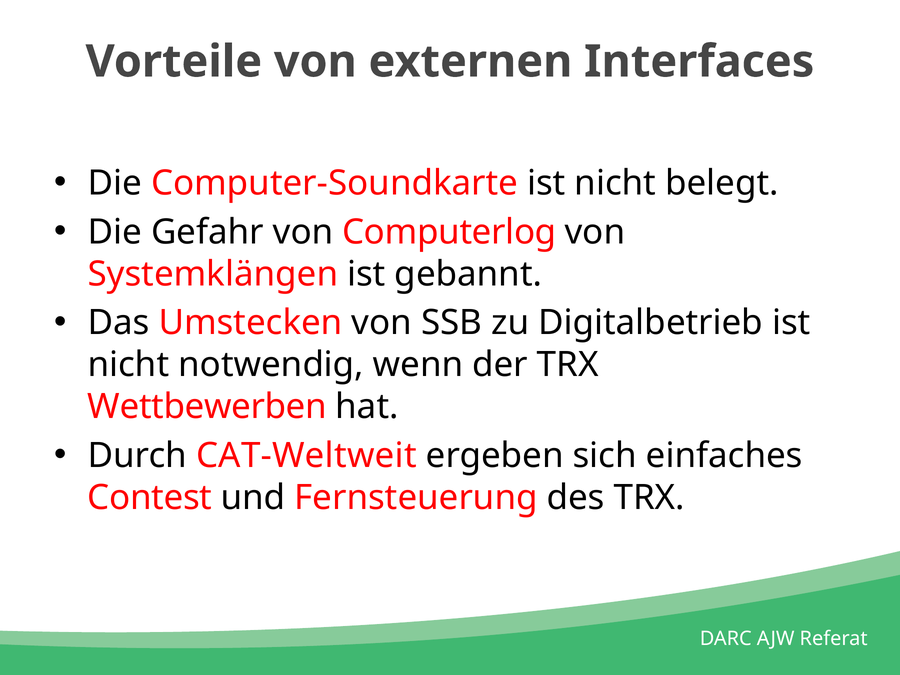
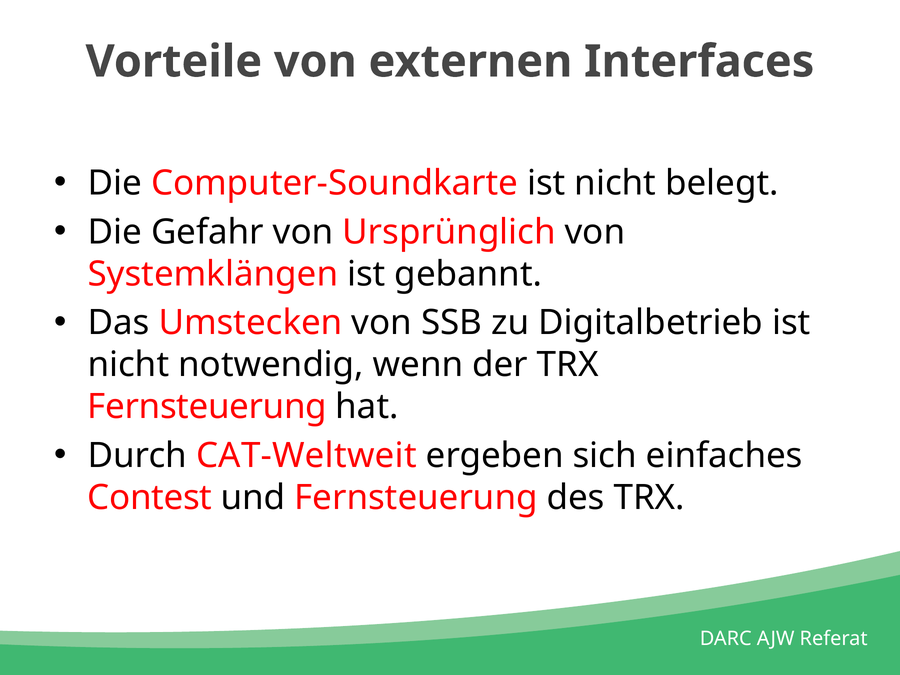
Computerlog: Computerlog -> Ursprünglich
Wettbewerben at (207, 407): Wettbewerben -> Fernsteuerung
